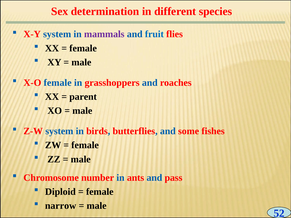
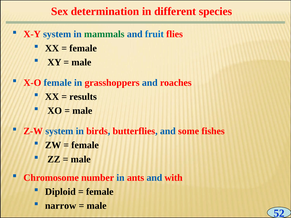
mammals colour: purple -> green
parent: parent -> results
pass: pass -> with
